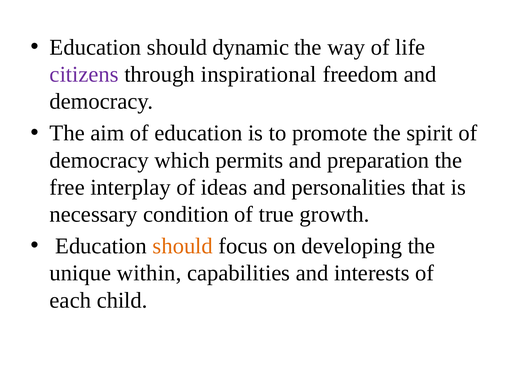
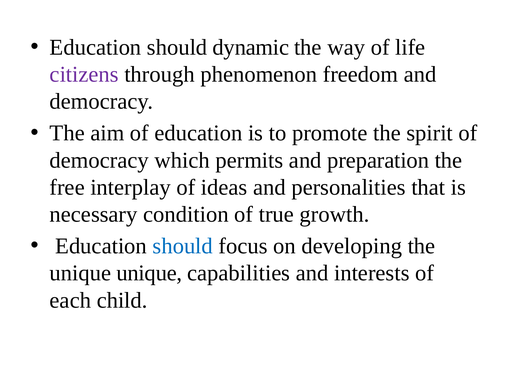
inspirational: inspirational -> phenomenon
should at (183, 247) colour: orange -> blue
unique within: within -> unique
